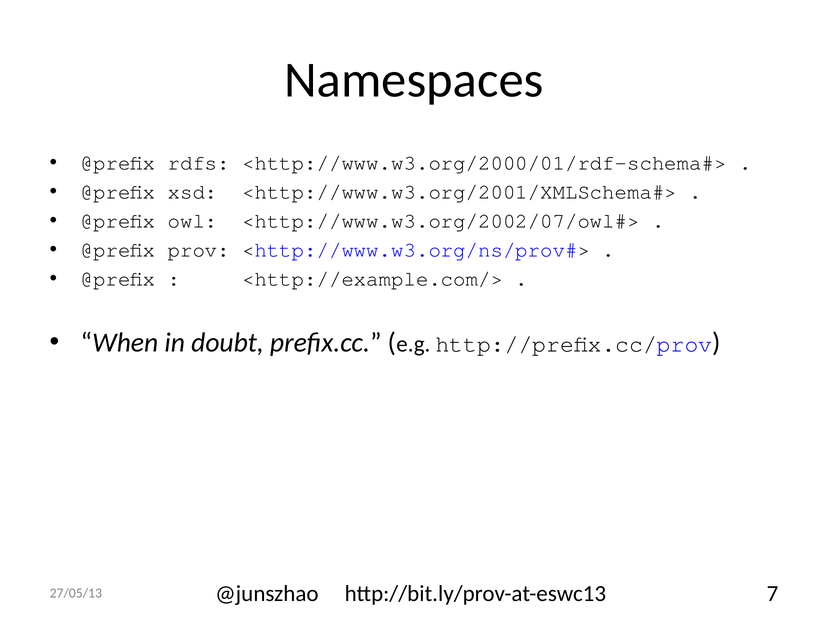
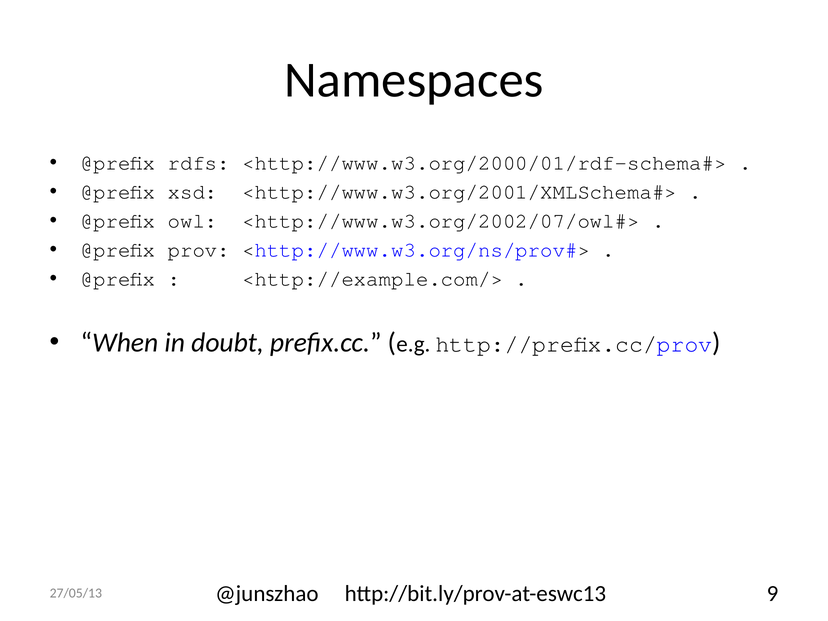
7: 7 -> 9
